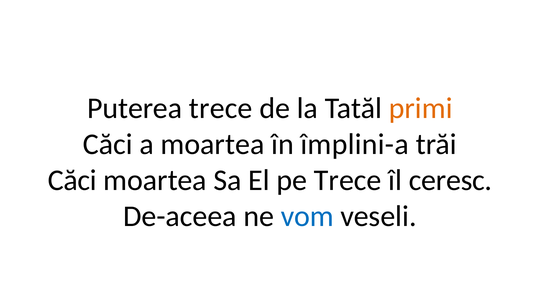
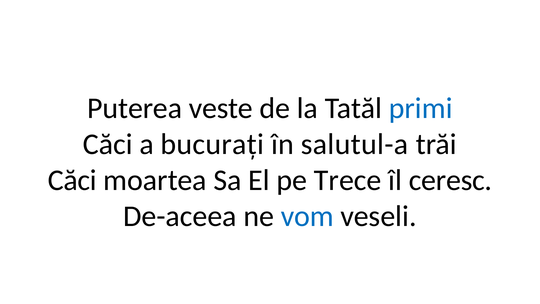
Puterea trece: trece -> veste
primi colour: orange -> blue
a moartea: moartea -> bucurați
împlini-a: împlini-a -> salutul-a
